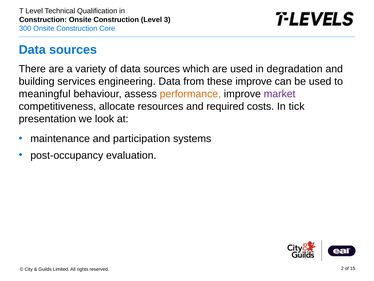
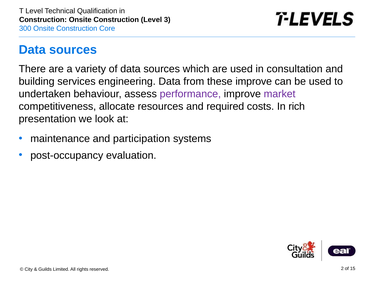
degradation: degradation -> consultation
meaningful: meaningful -> undertaken
performance colour: orange -> purple
tick: tick -> rich
